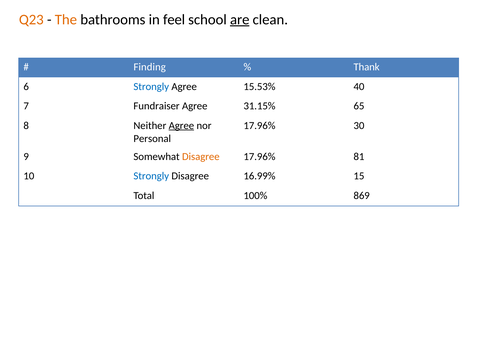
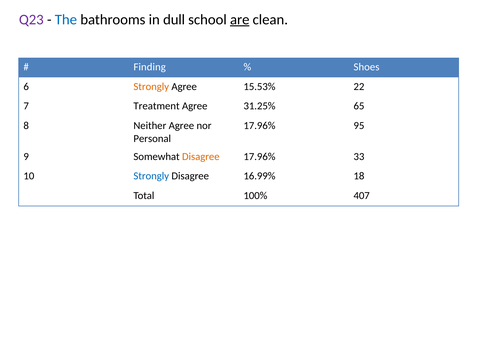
Q23 colour: orange -> purple
The colour: orange -> blue
feel: feel -> dull
Thank: Thank -> Shoes
Strongly at (151, 87) colour: blue -> orange
40: 40 -> 22
Fundraiser: Fundraiser -> Treatment
31.15%: 31.15% -> 31.25%
Agree at (181, 126) underline: present -> none
30: 30 -> 95
81: 81 -> 33
15: 15 -> 18
869: 869 -> 407
